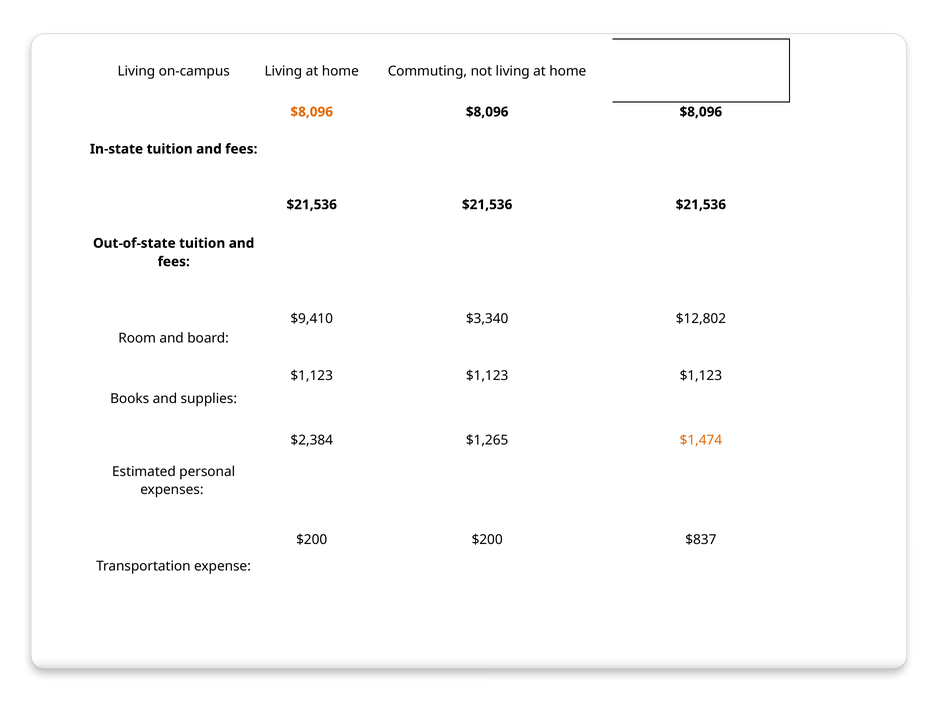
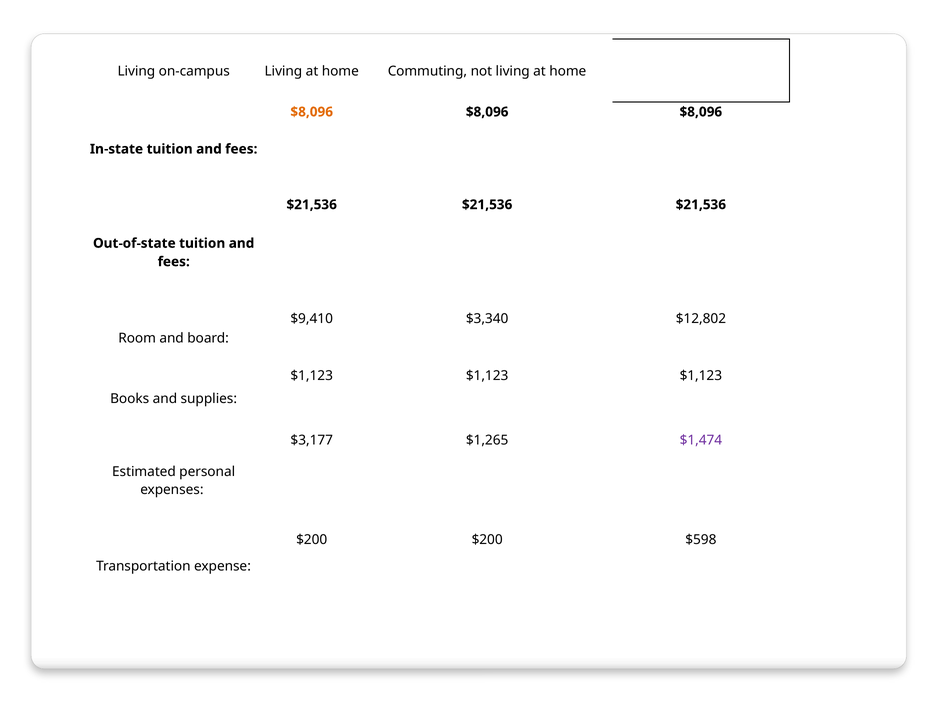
$2,384: $2,384 -> $3,177
$1,474 colour: orange -> purple
$837: $837 -> $598
